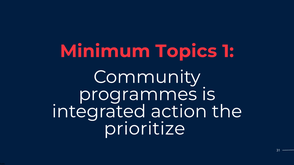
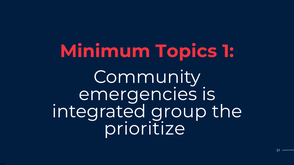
programmes: programmes -> emergencies
action: action -> group
